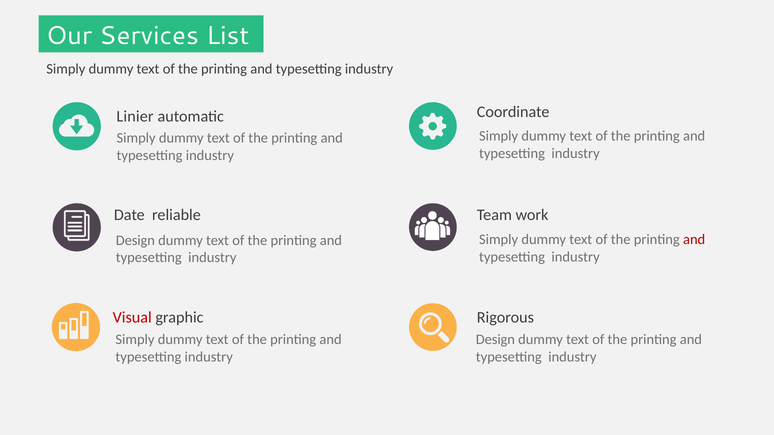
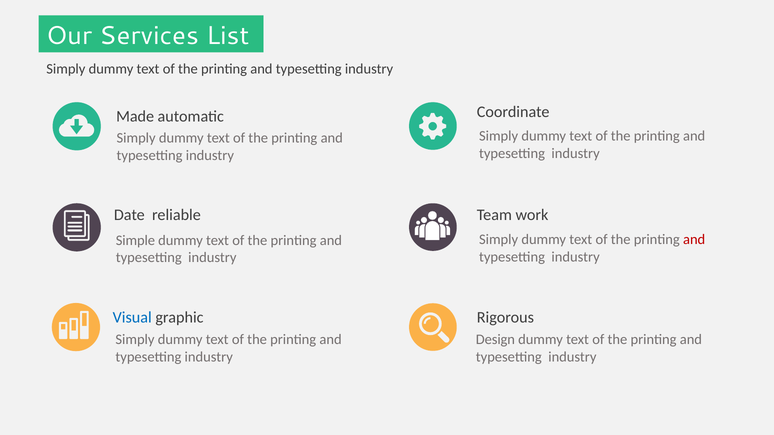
Linier: Linier -> Made
Design at (135, 240): Design -> Simple
Visual colour: red -> blue
